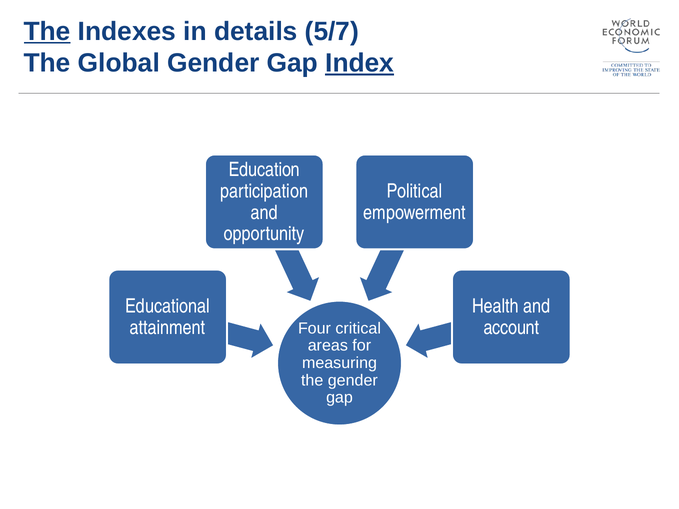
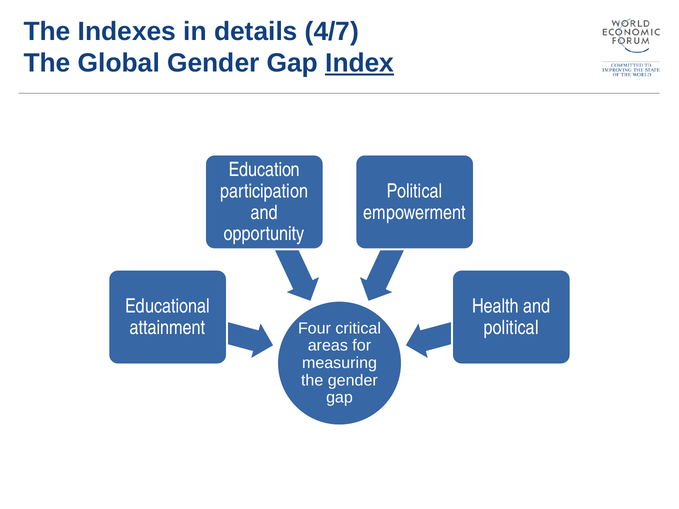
The at (47, 31) underline: present -> none
5/7: 5/7 -> 4/7
account at (511, 328): account -> political
